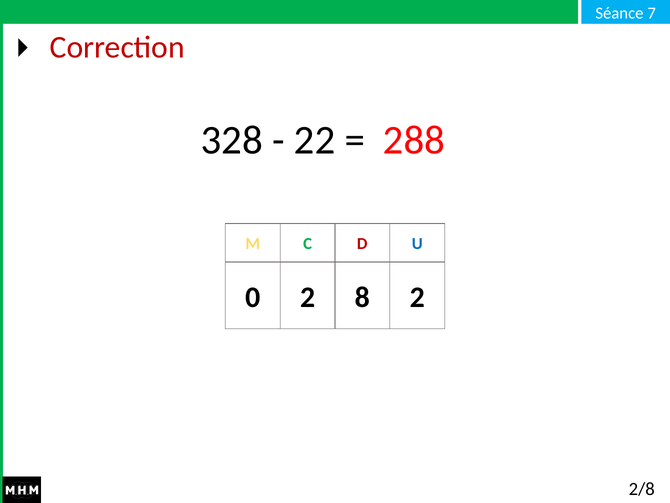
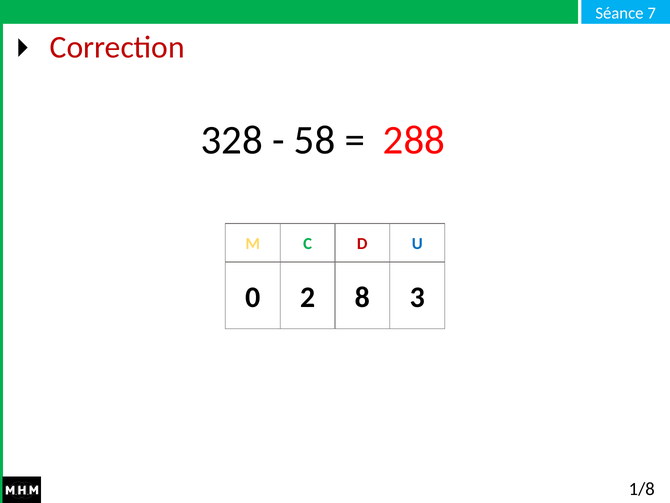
22: 22 -> 58
8 2: 2 -> 3
2/8: 2/8 -> 1/8
